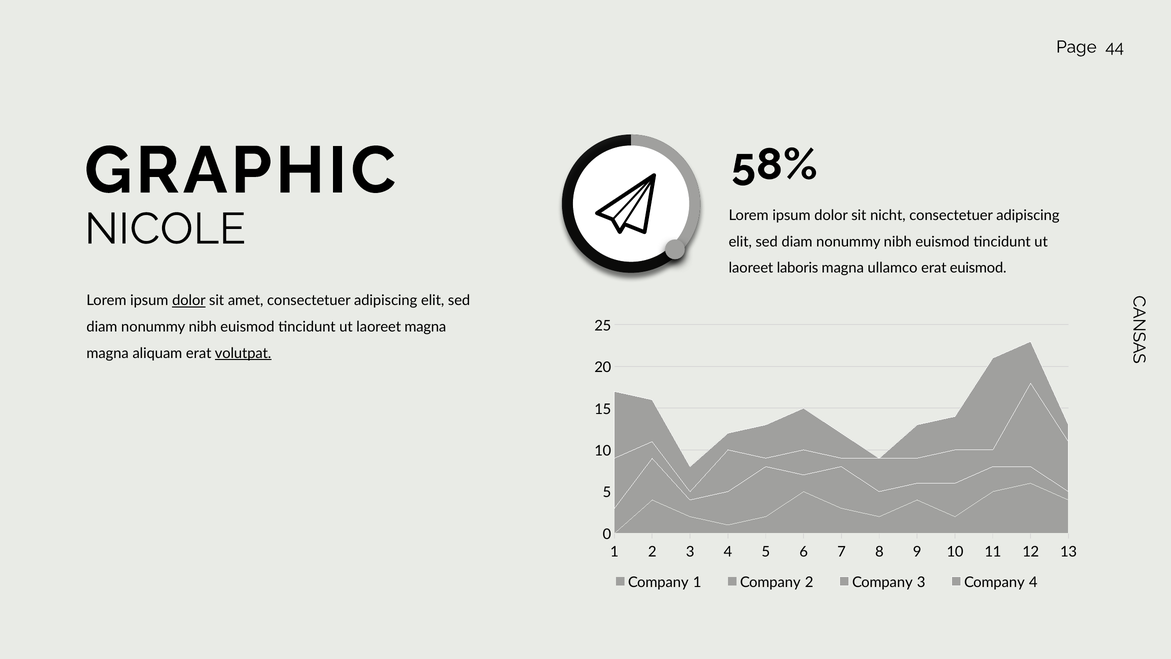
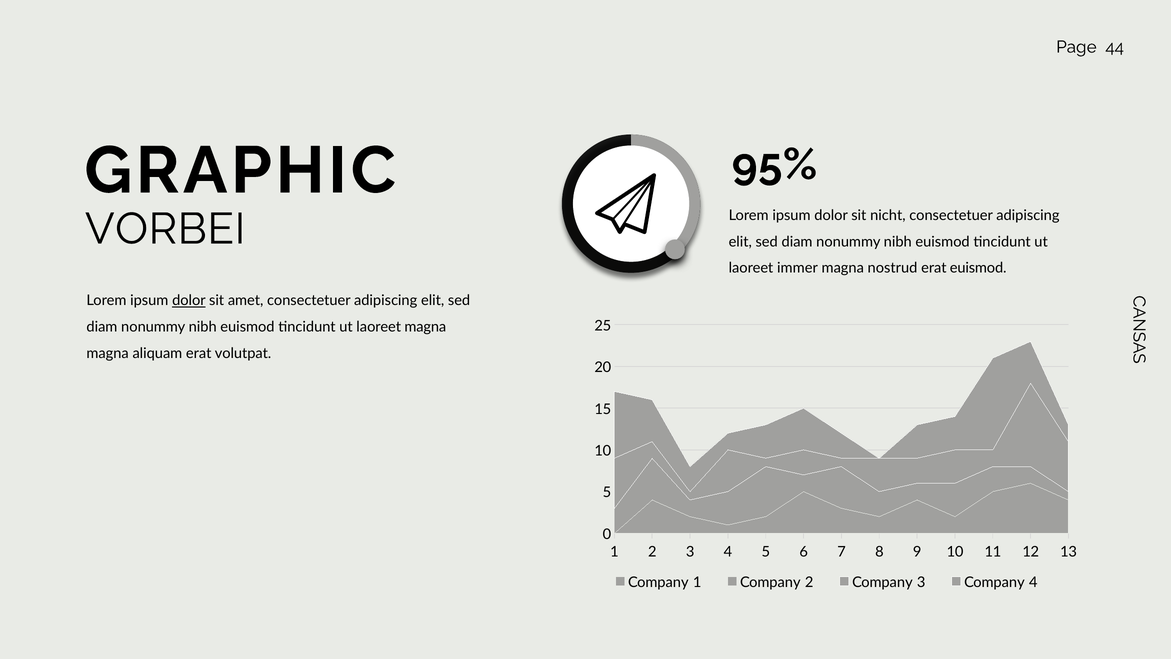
58%: 58% -> 95%
NICOLE: NICOLE -> VORBEI
laboris: laboris -> immer
ullamco: ullamco -> nostrud
volutpat underline: present -> none
